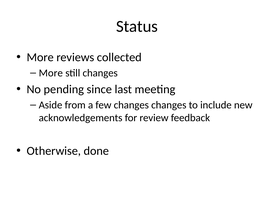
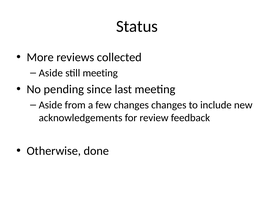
More at (51, 73): More -> Aside
still changes: changes -> meeting
